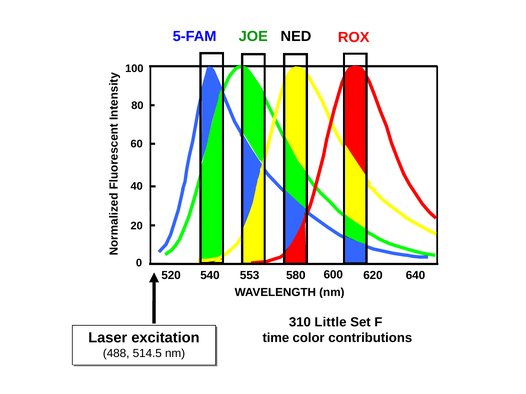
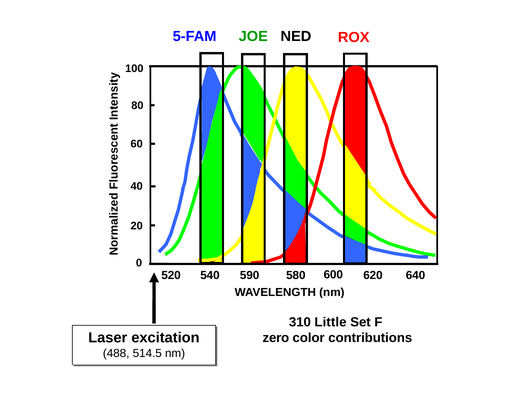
553: 553 -> 590
time: time -> zero
